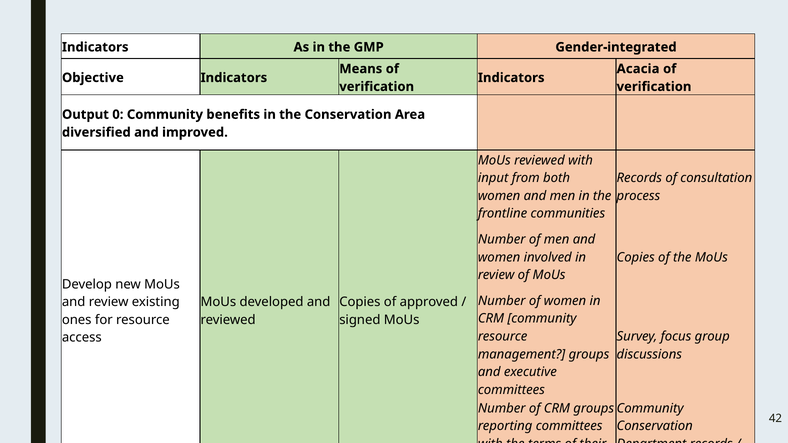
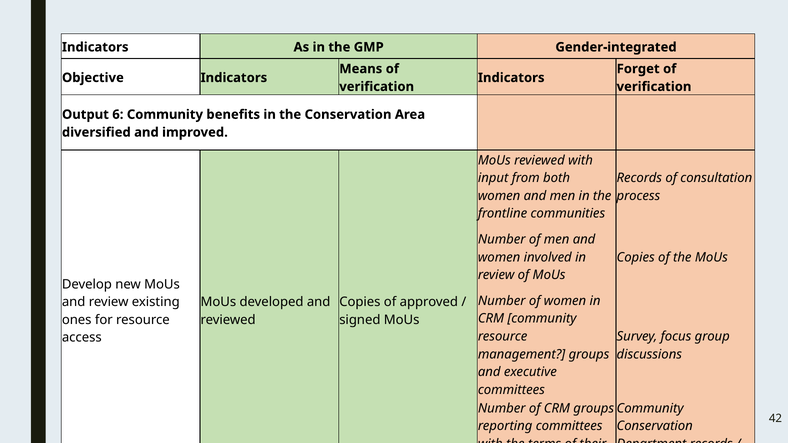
Acacia: Acacia -> Forget
0: 0 -> 6
